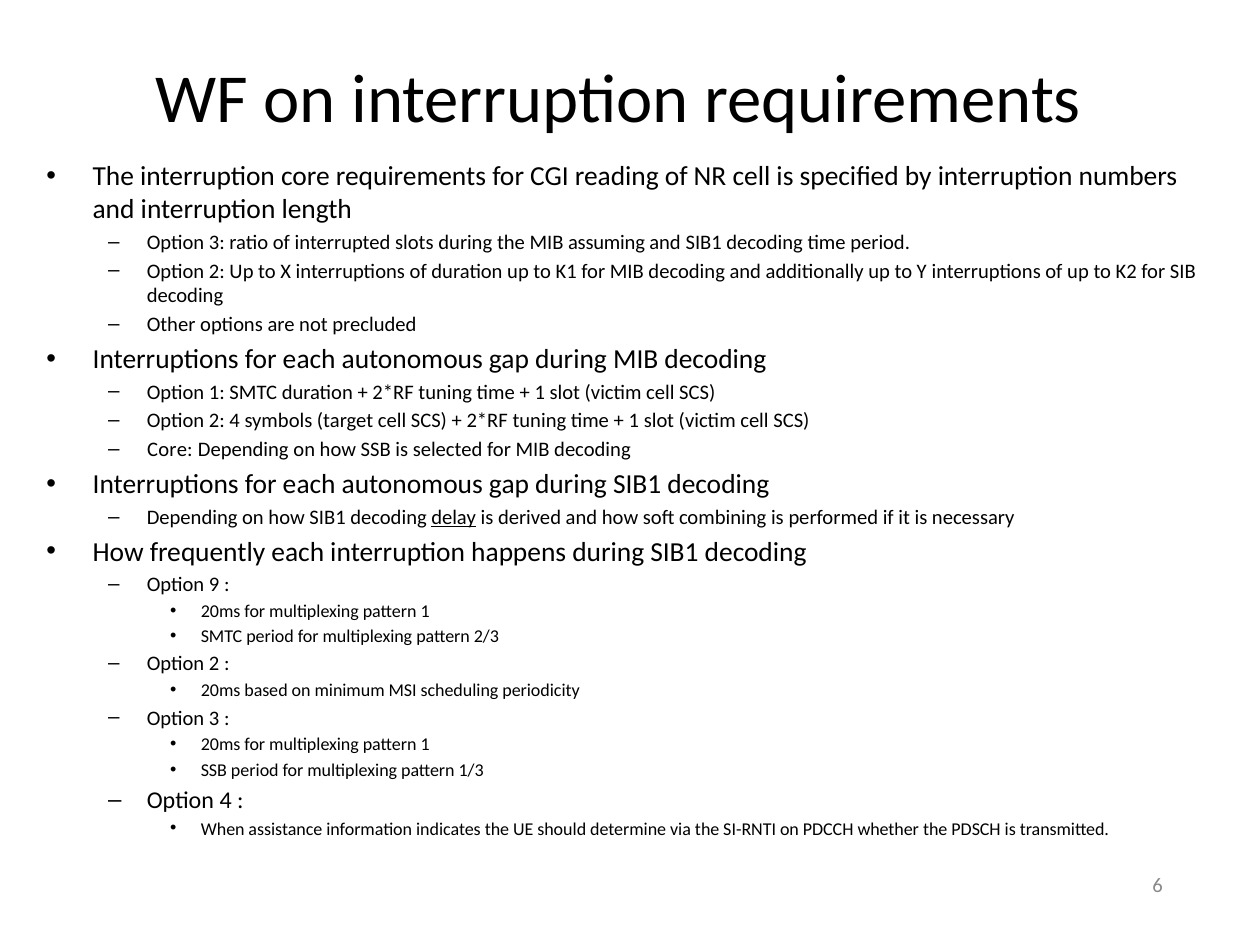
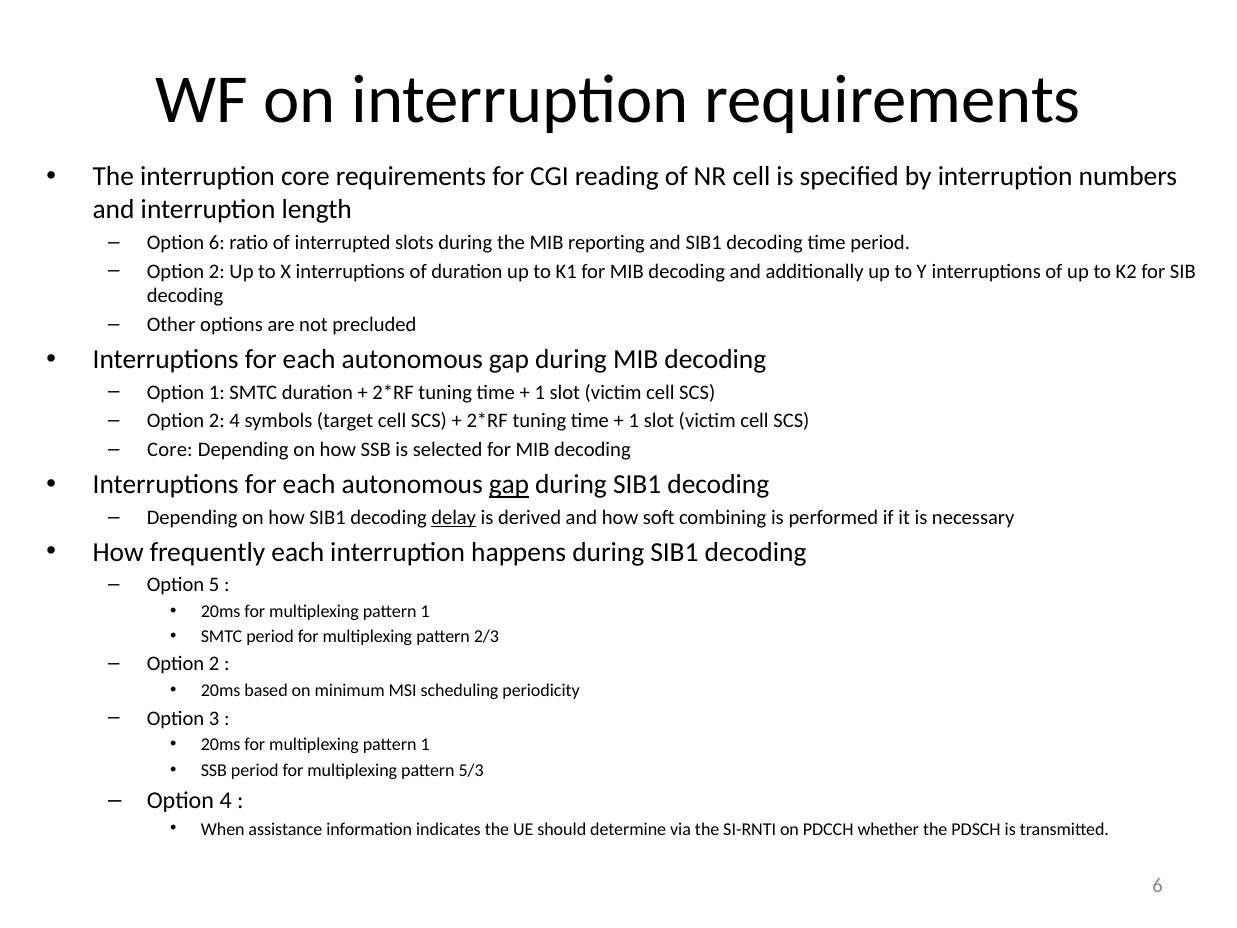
3 at (217, 242): 3 -> 6
assuming: assuming -> reporting
gap at (509, 485) underline: none -> present
9: 9 -> 5
1/3: 1/3 -> 5/3
